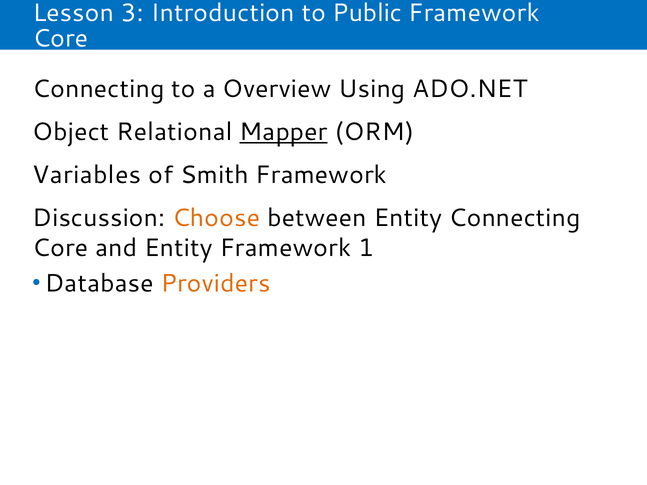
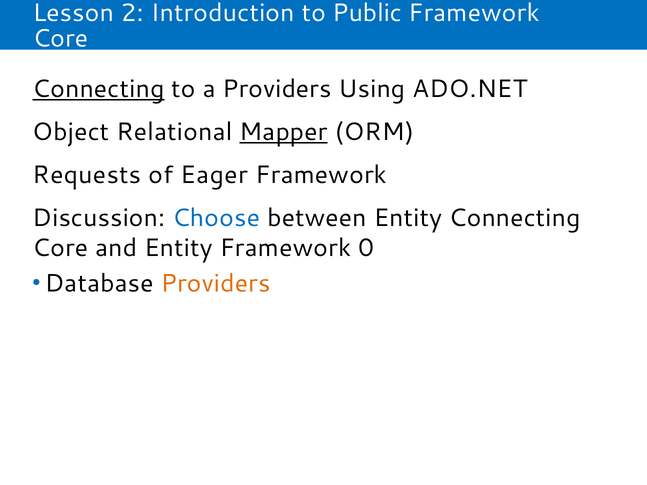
3: 3 -> 2
Connecting at (98, 89) underline: none -> present
a Overview: Overview -> Providers
Variables: Variables -> Requests
Smith: Smith -> Eager
Choose colour: orange -> blue
1: 1 -> 0
